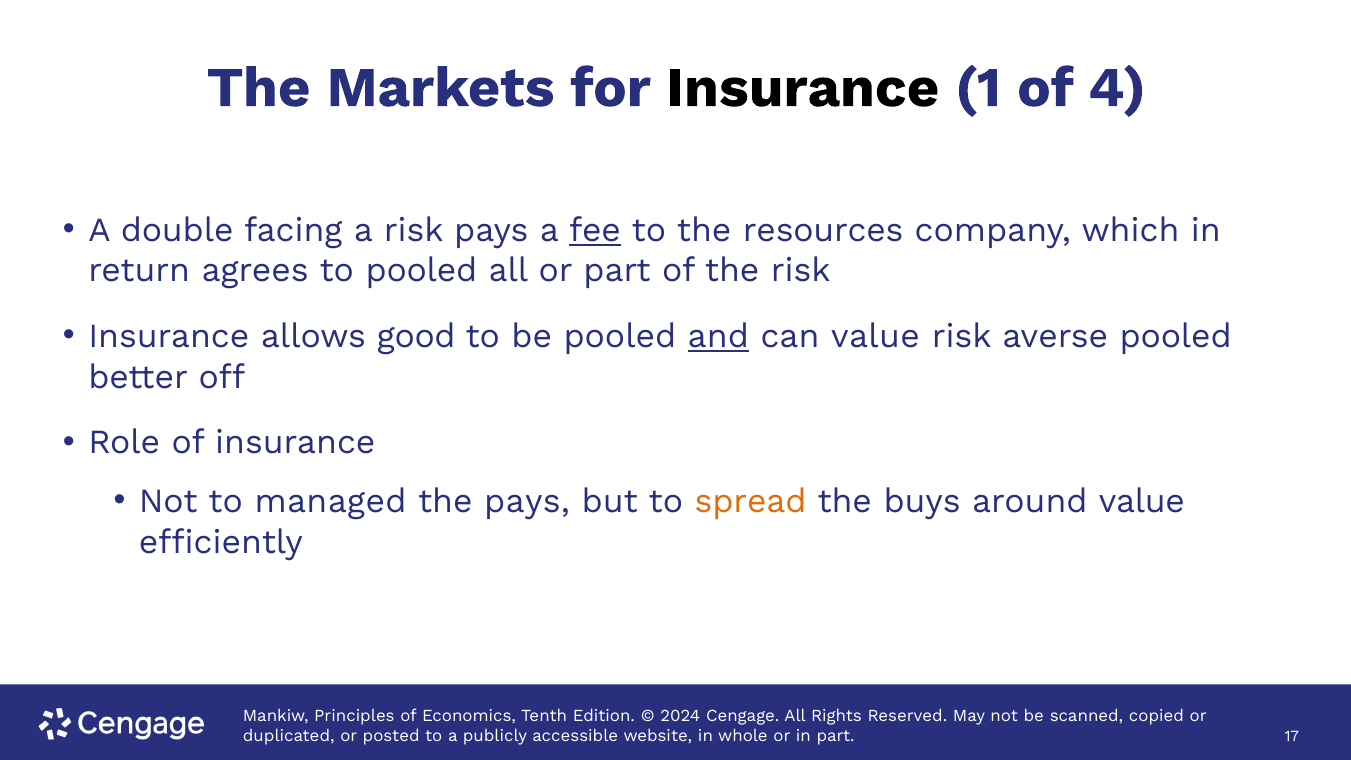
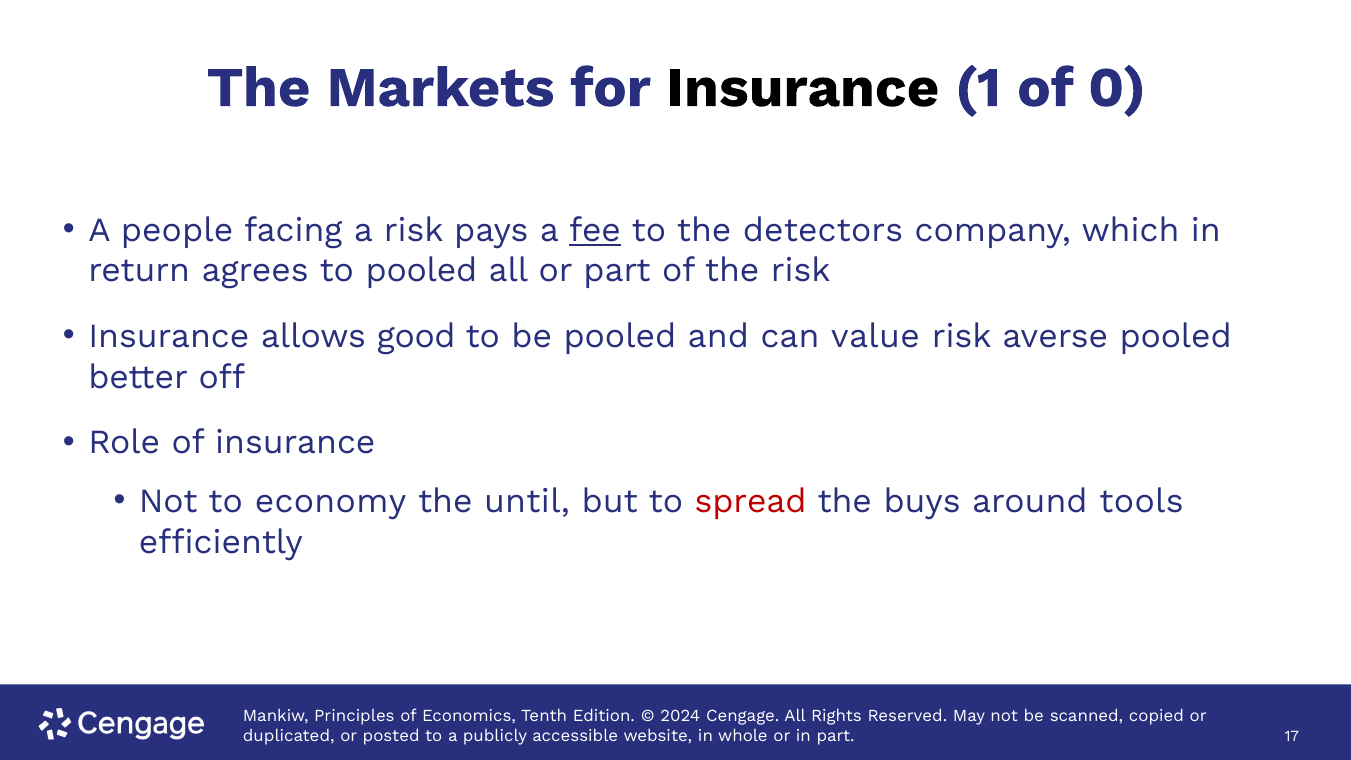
4: 4 -> 0
double: double -> people
resources: resources -> detectors
and underline: present -> none
managed: managed -> economy
the pays: pays -> until
spread colour: orange -> red
around value: value -> tools
